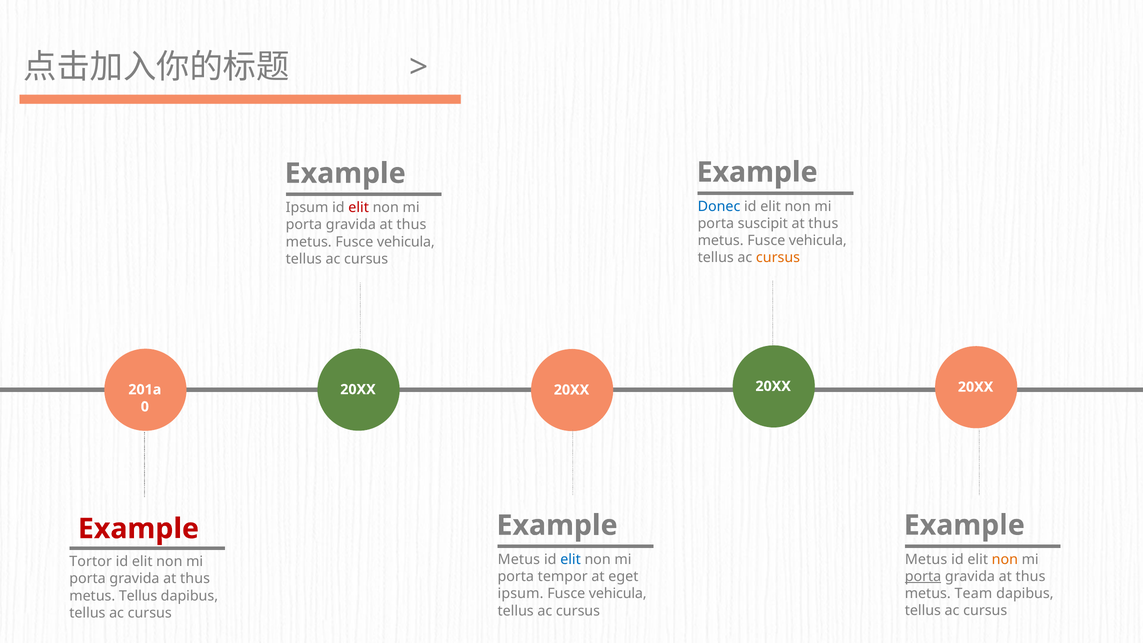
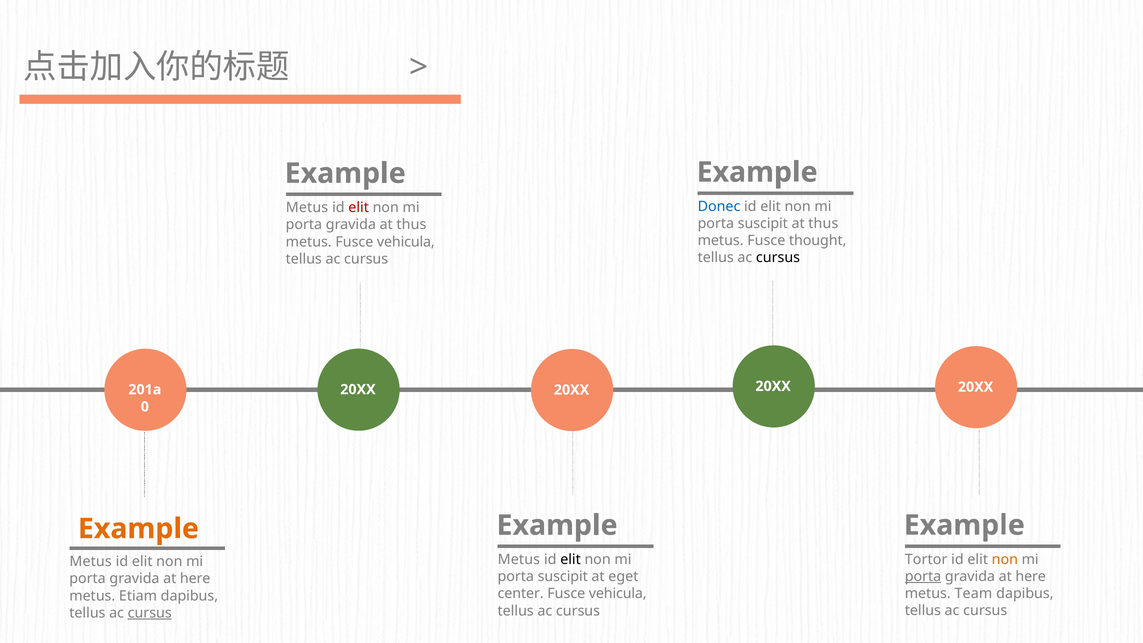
Ipsum at (307, 208): Ipsum -> Metus
vehicula at (818, 241): vehicula -> thought
cursus at (778, 258) colour: orange -> black
Example at (138, 529) colour: red -> orange
elit at (571, 560) colour: blue -> black
Metus at (926, 559): Metus -> Tortor
Tortor at (91, 562): Tortor -> Metus
tempor at (563, 577): tempor -> suscipit
thus at (1031, 577): thus -> here
thus at (195, 579): thus -> here
ipsum at (521, 594): ipsum -> center
metus Tellus: Tellus -> Etiam
cursus at (150, 613) underline: none -> present
